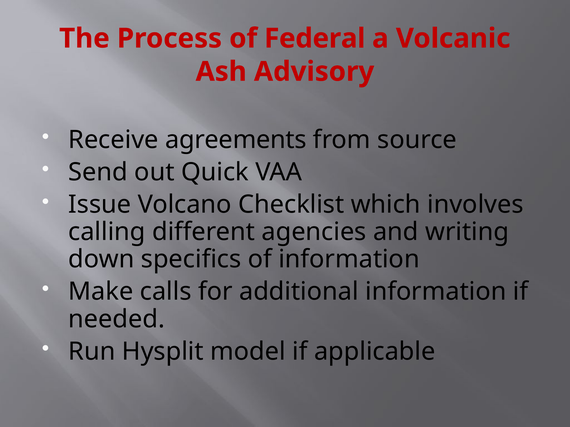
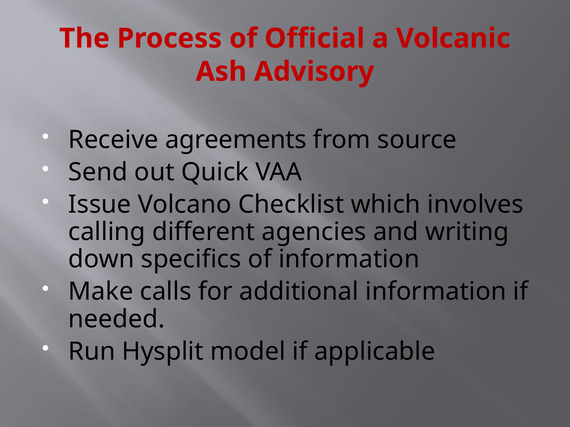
Federal: Federal -> Official
